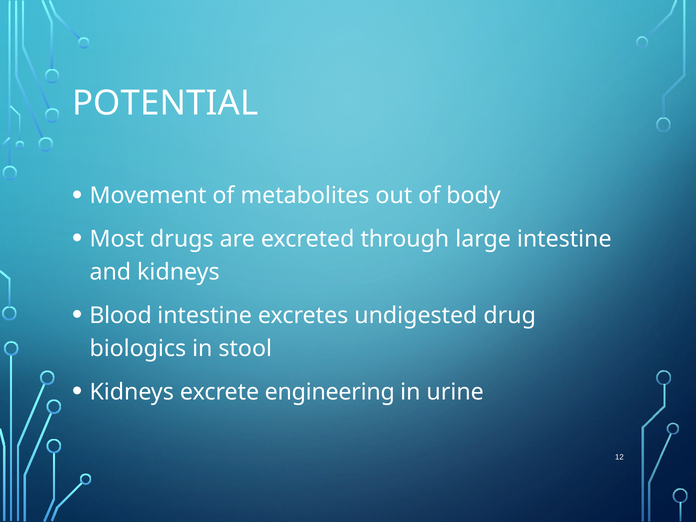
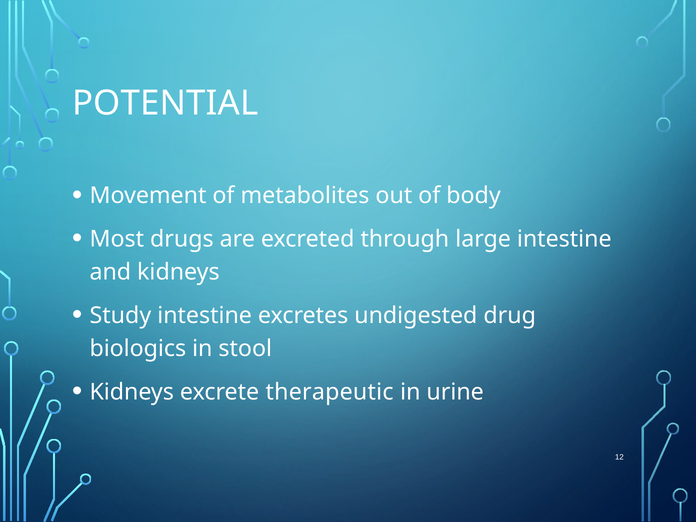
Blood: Blood -> Study
engineering: engineering -> therapeutic
